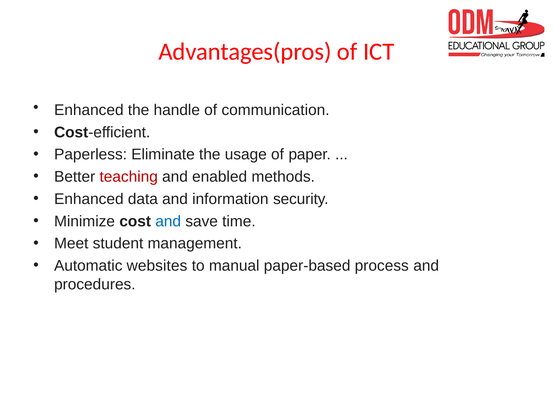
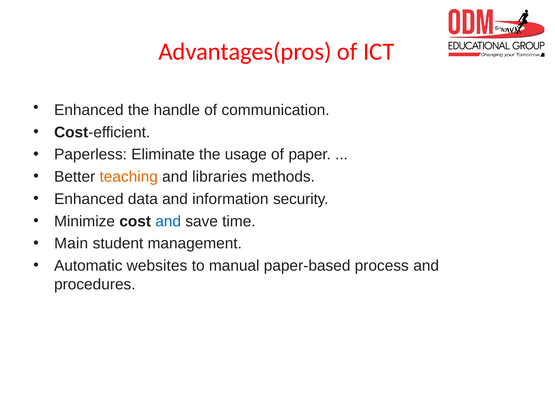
teaching colour: red -> orange
enabled: enabled -> libraries
Meet: Meet -> Main
